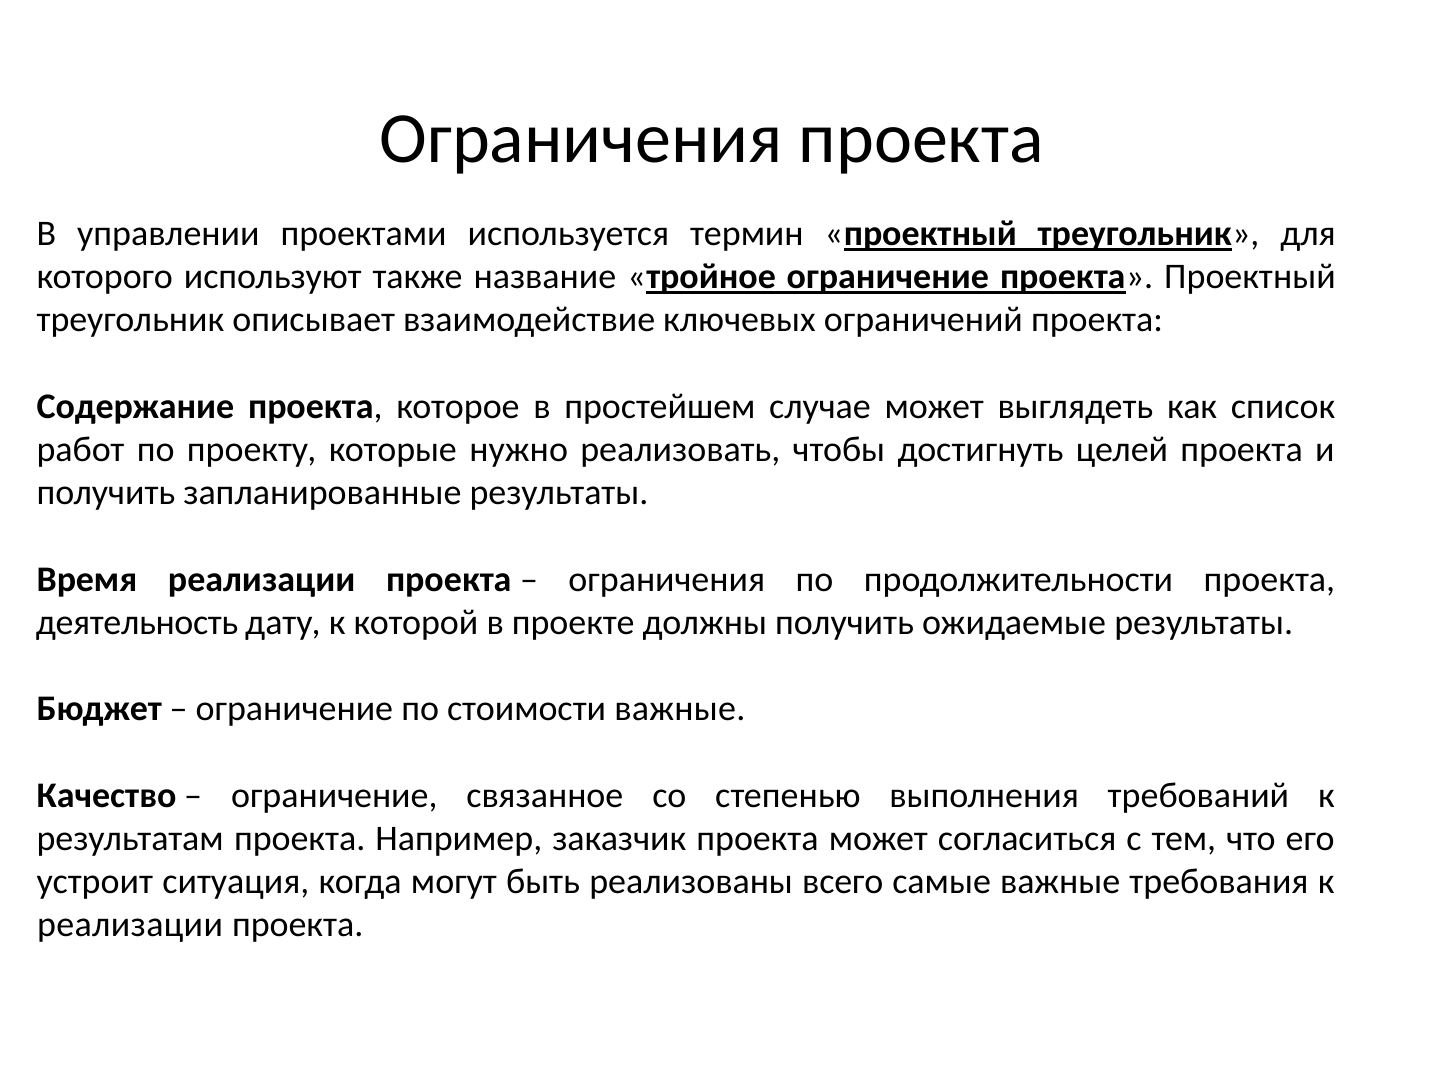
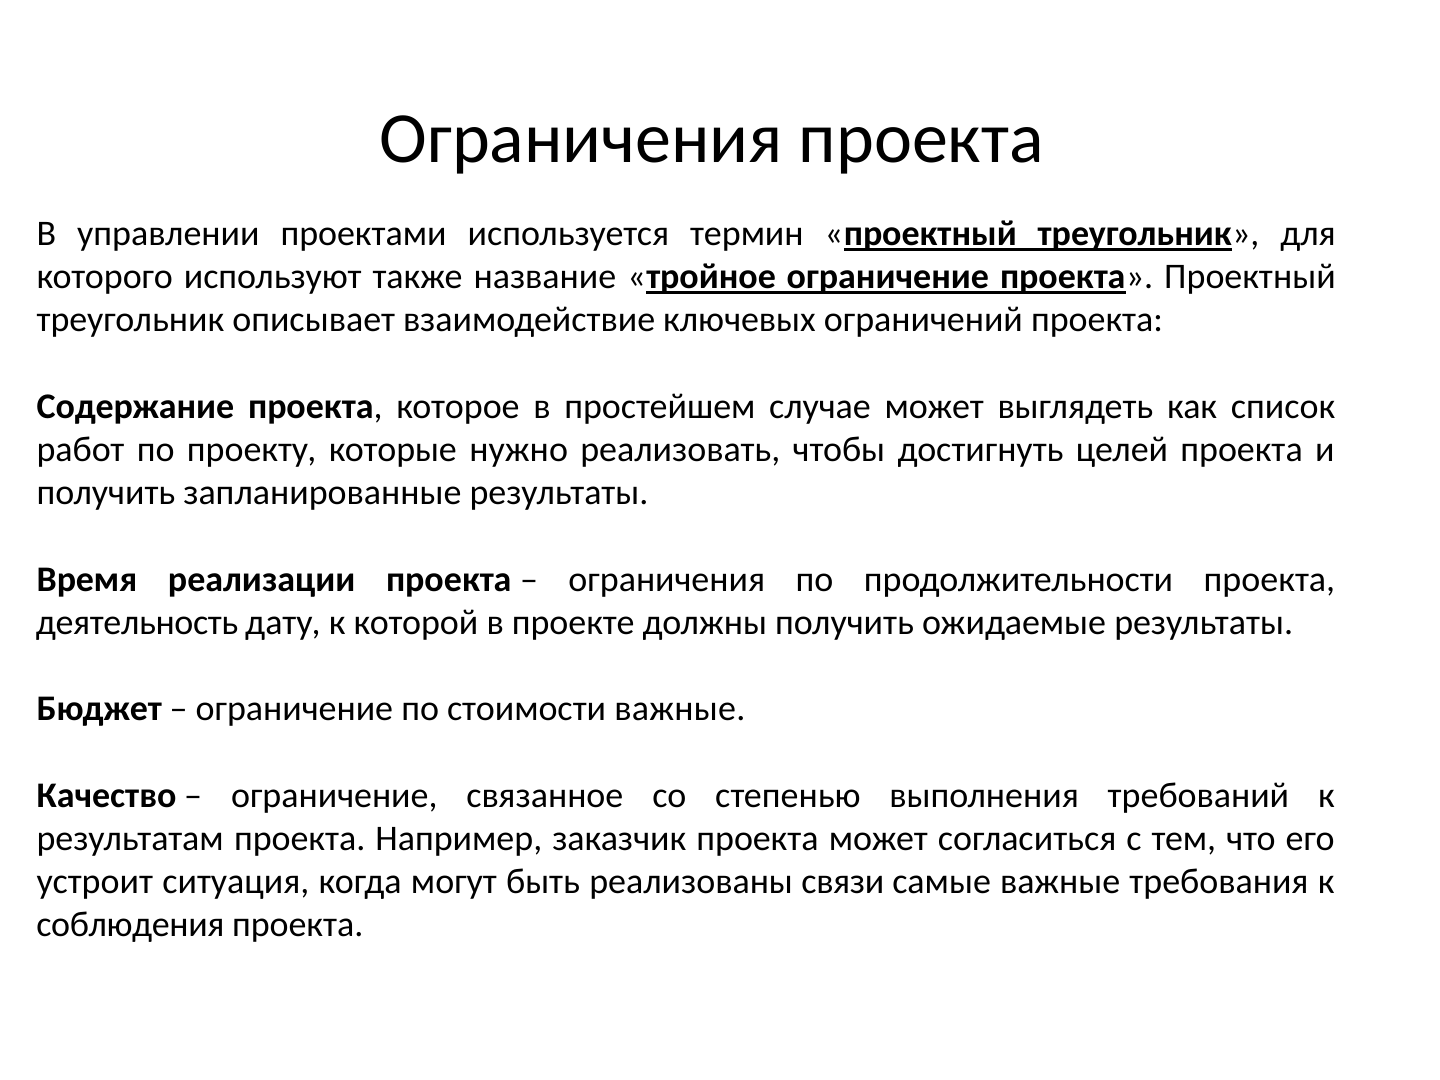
всего: всего -> связи
реализации at (130, 925): реализации -> соблюдения
